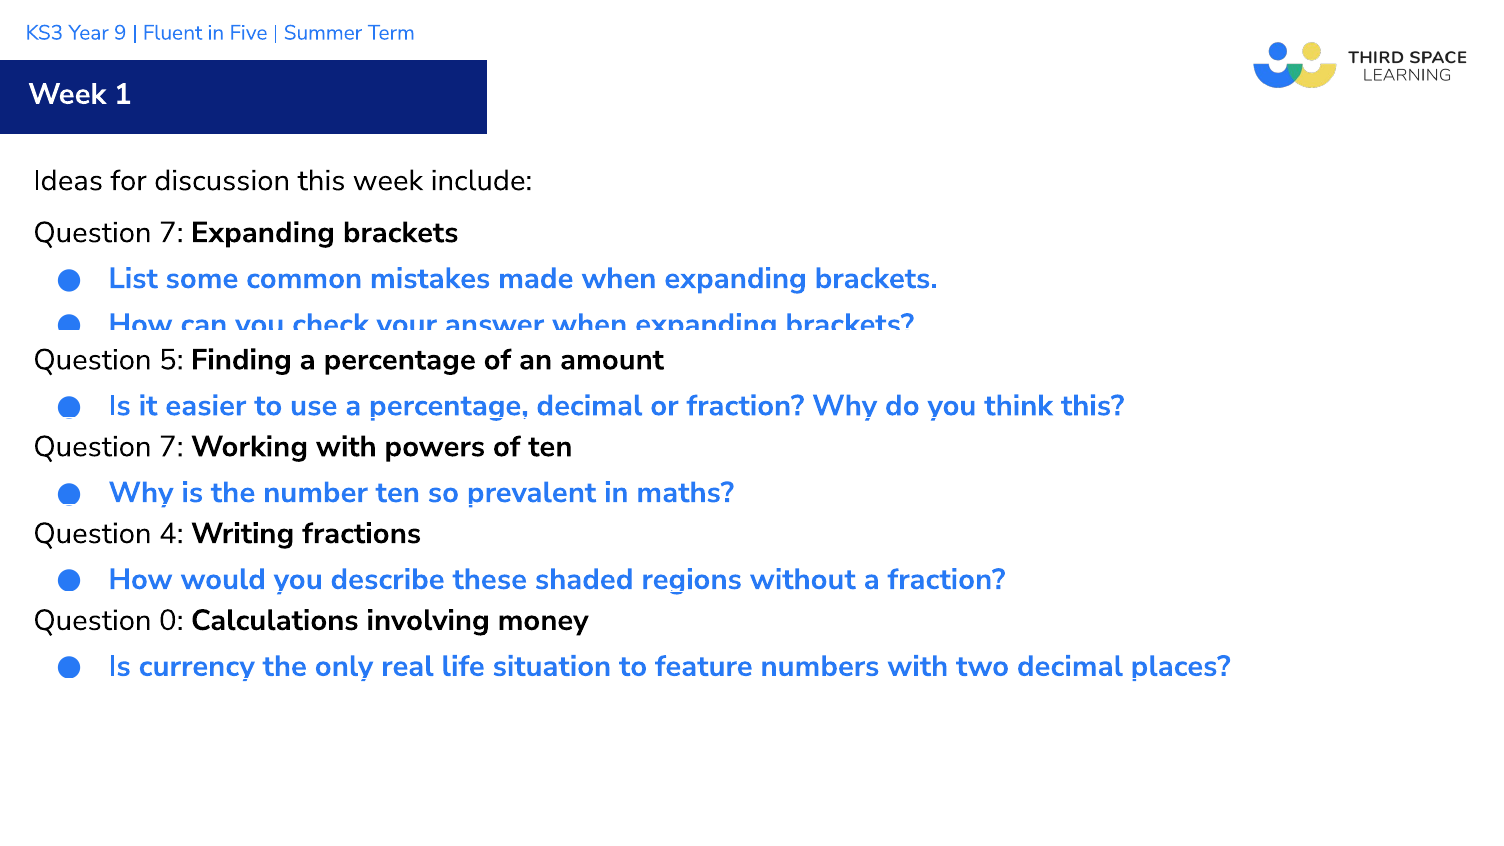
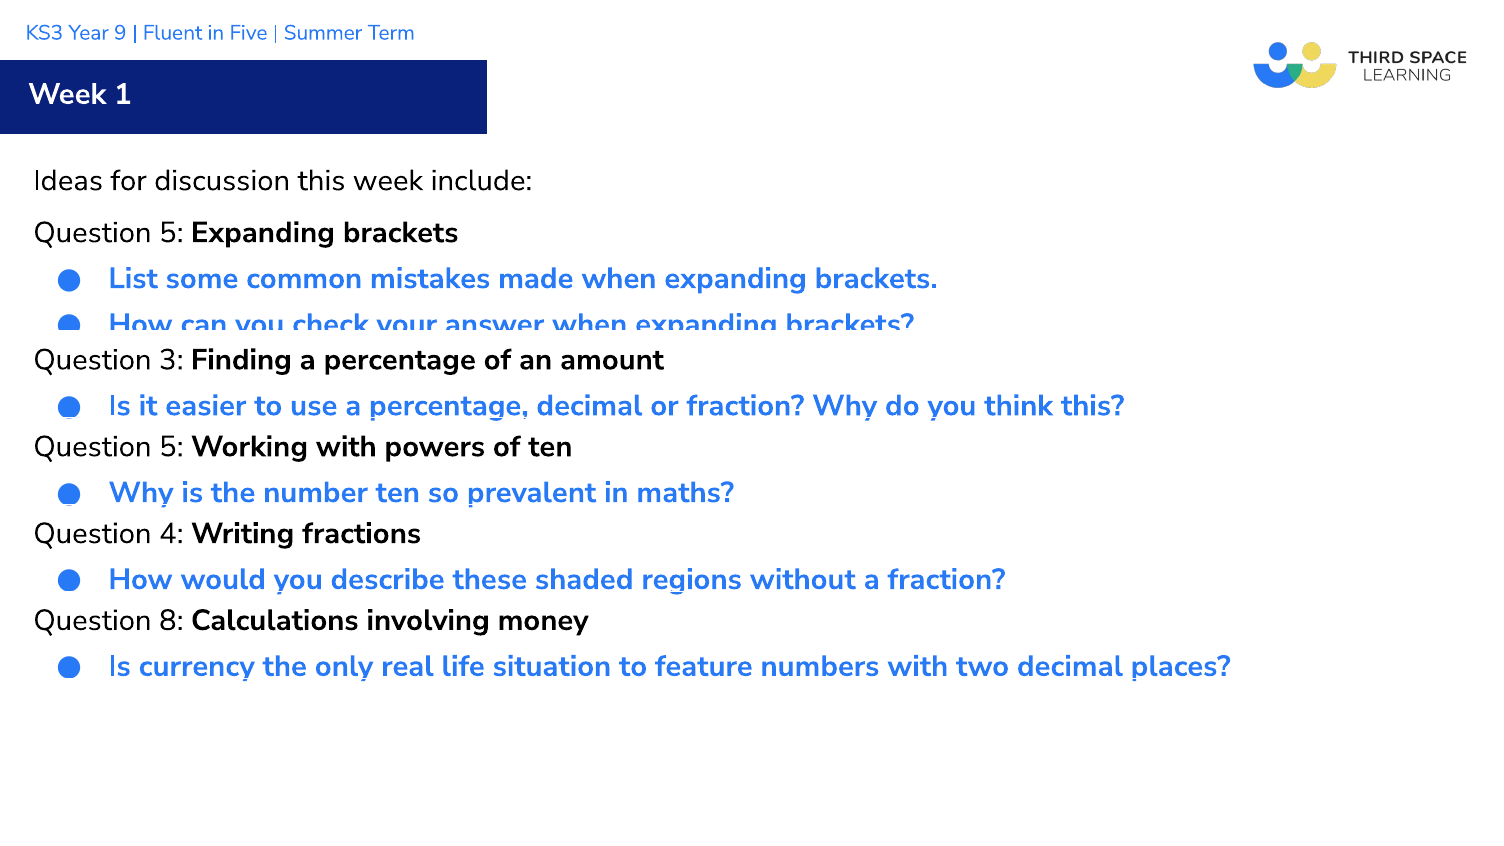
7 at (171, 233): 7 -> 5
5: 5 -> 3
7 at (171, 447): 7 -> 5
0: 0 -> 8
